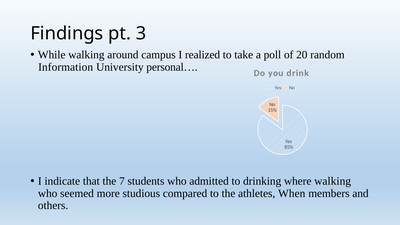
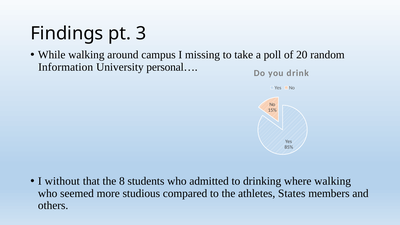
realized: realized -> missing
indicate: indicate -> without
7: 7 -> 8
When: When -> States
